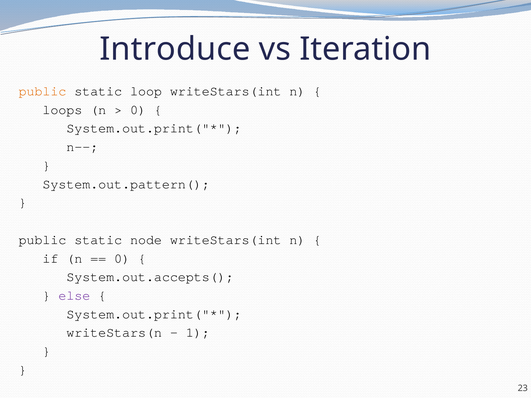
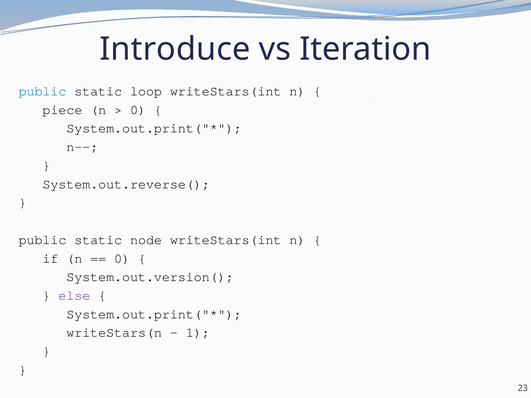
public at (42, 91) colour: orange -> blue
loops: loops -> piece
System.out.pattern(: System.out.pattern( -> System.out.reverse(
System.out.accepts(: System.out.accepts( -> System.out.version(
